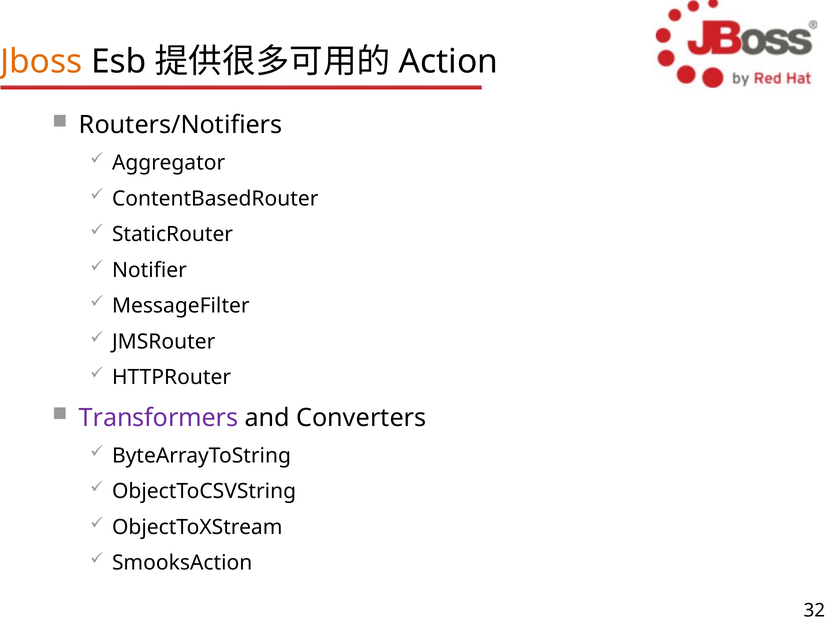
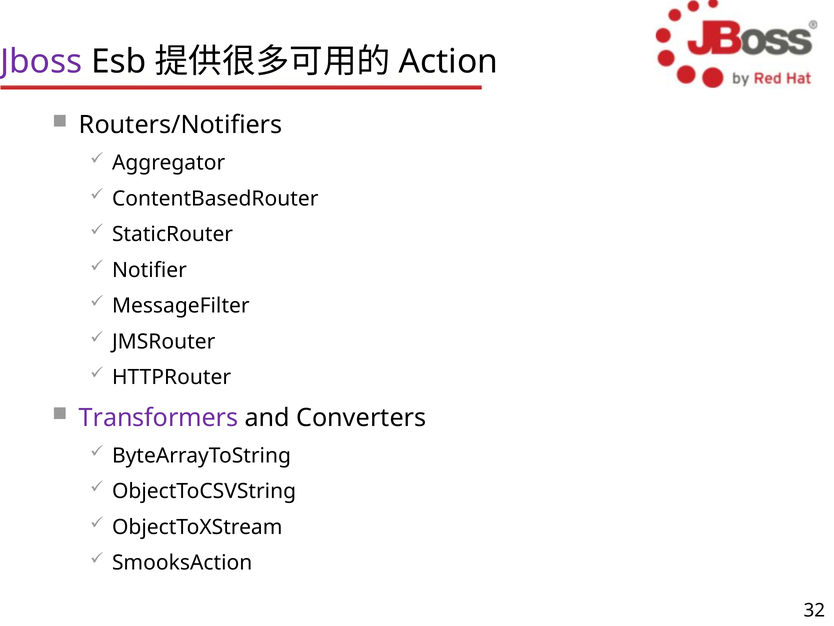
Jboss colour: orange -> purple
